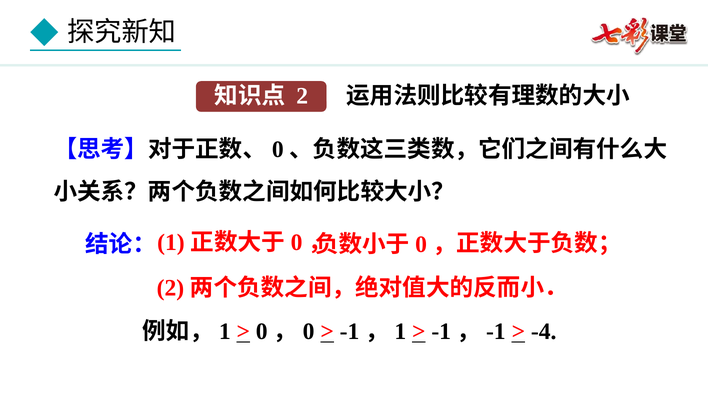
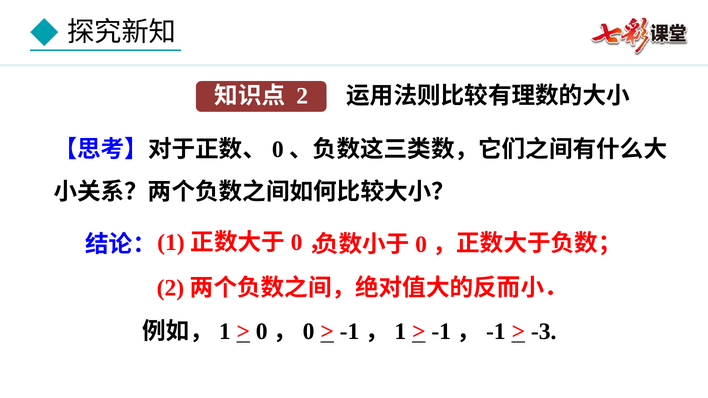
-4: -4 -> -3
